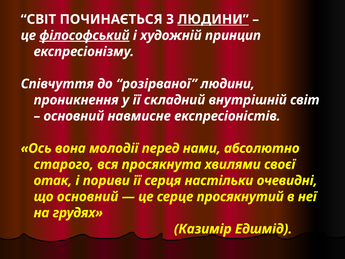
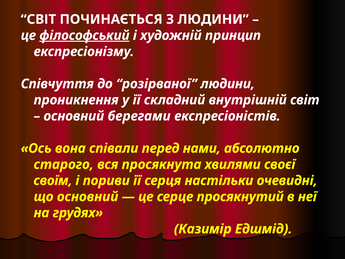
ЛЮДИНИ at (213, 19) underline: present -> none
навмисне: навмисне -> берегами
молодії: молодії -> співали
отак: отак -> своїм
